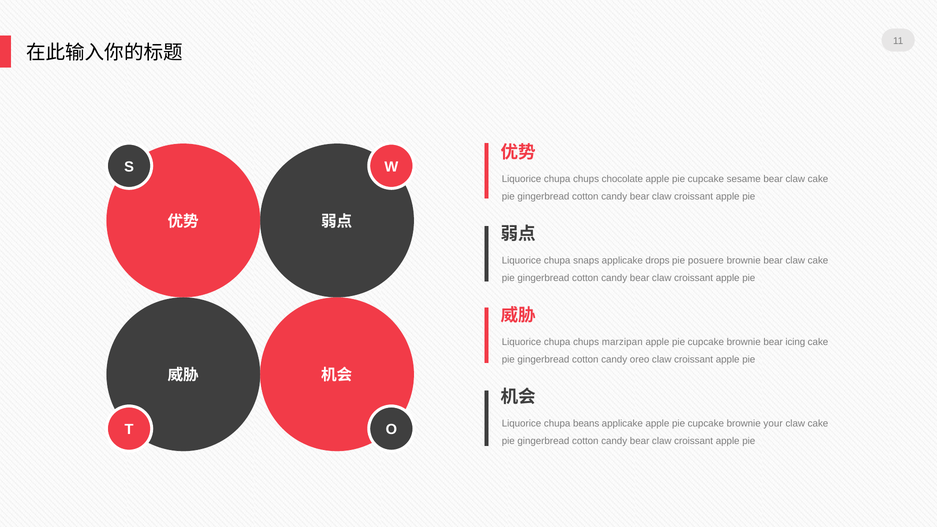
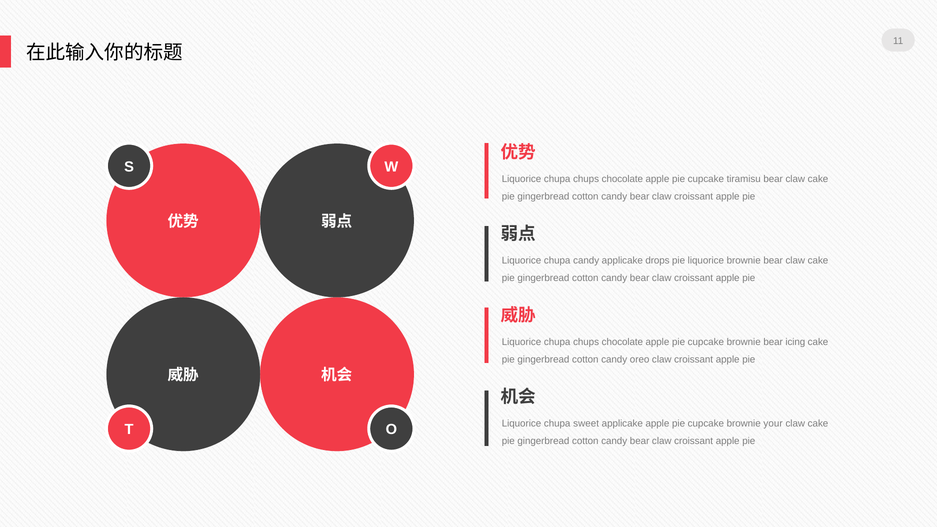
sesame: sesame -> tiramisu
chupa snaps: snaps -> candy
pie posuere: posuere -> liquorice
marzipan at (622, 342): marzipan -> chocolate
beans: beans -> sweet
